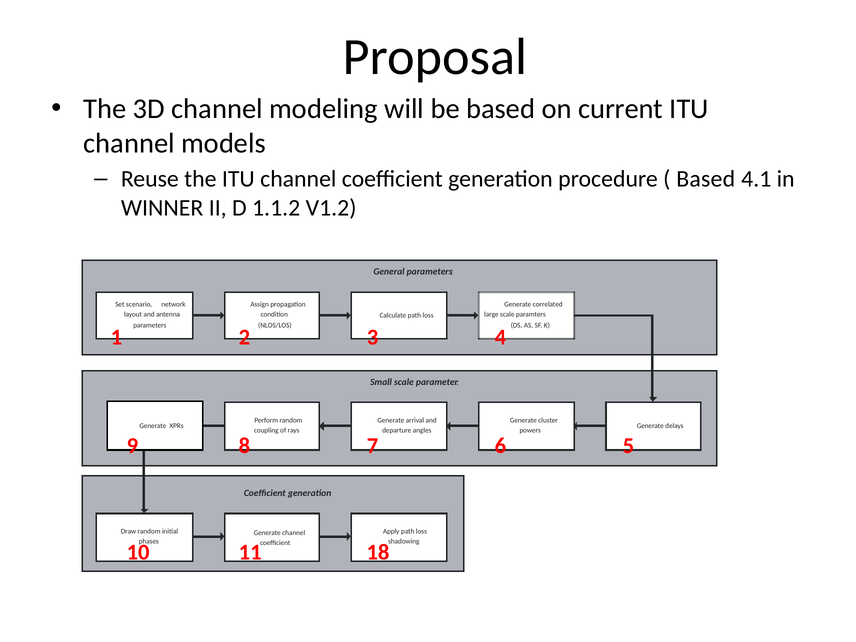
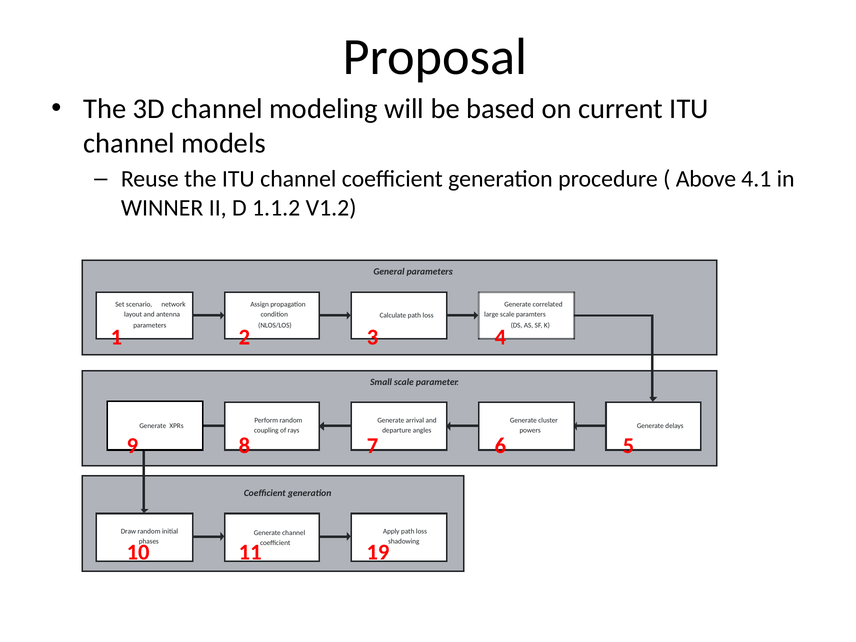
Based at (706, 179): Based -> Above
18: 18 -> 19
